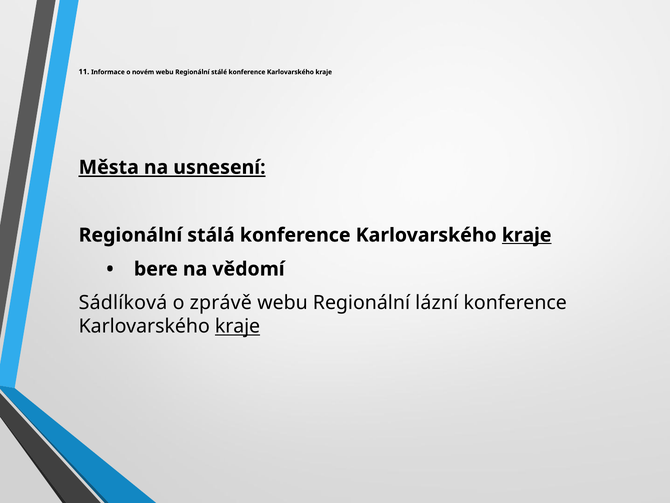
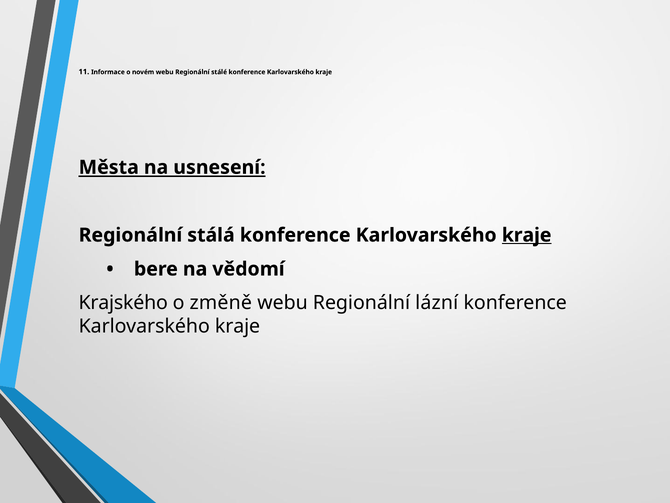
Sádlíková: Sádlíková -> Krajského
zprávě: zprávě -> změně
kraje at (238, 326) underline: present -> none
